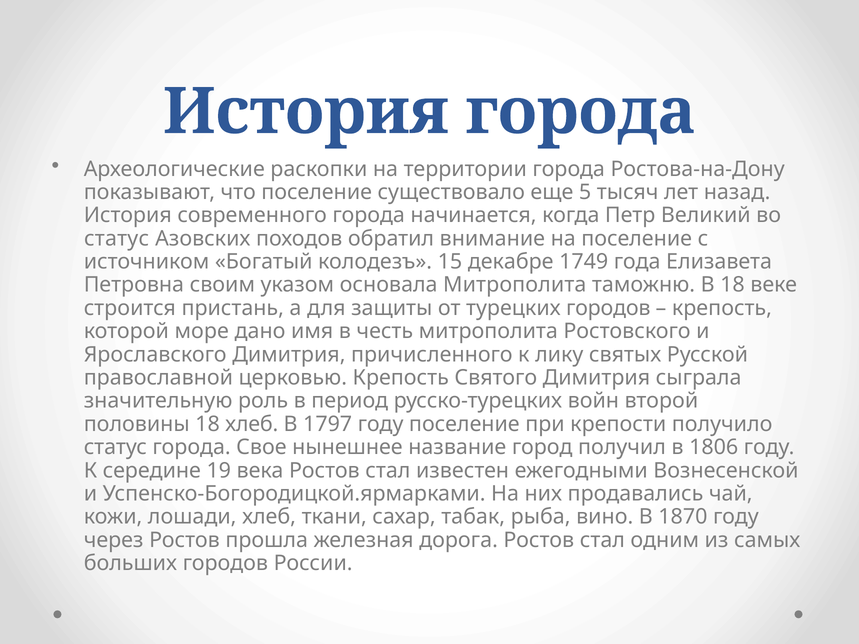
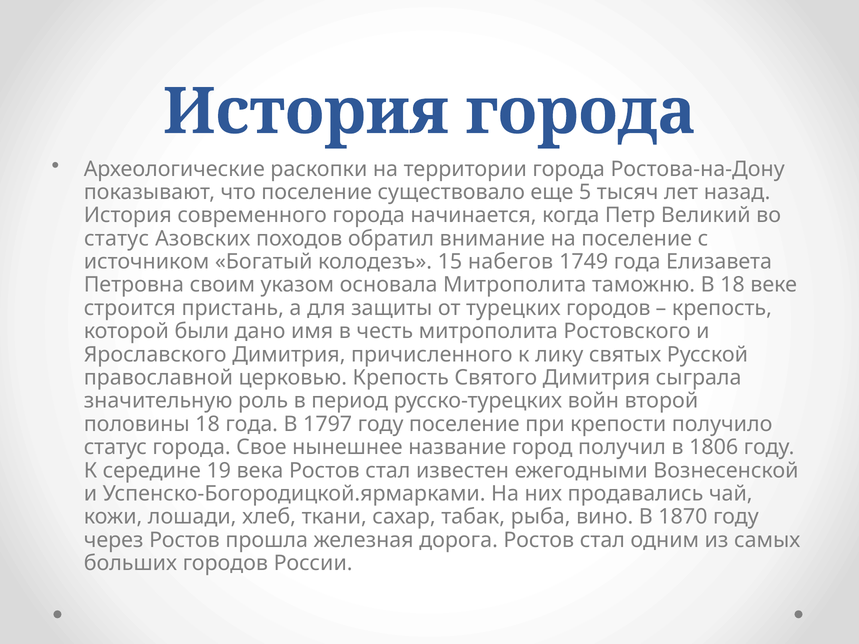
декабре: декабре -> набегов
море: море -> были
18 хлеб: хлеб -> года
